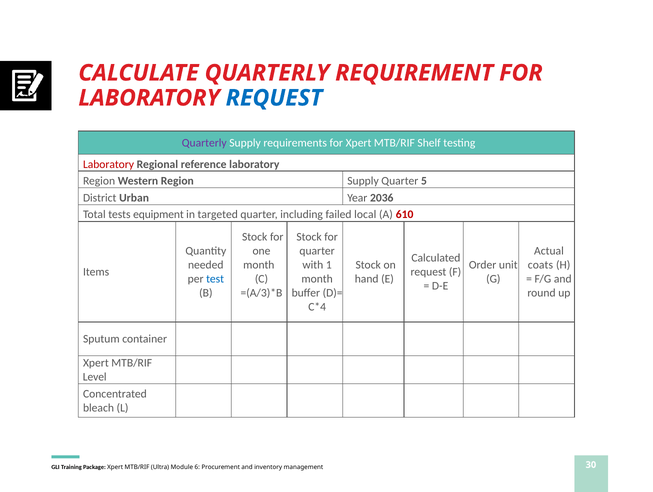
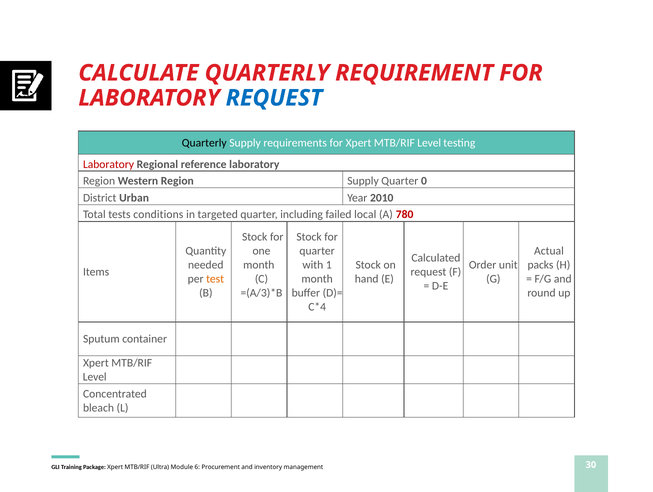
Quarterly at (204, 143) colour: purple -> black
for Xpert MTB/RIF Shelf: Shelf -> Level
5: 5 -> 0
2036: 2036 -> 2010
equipment: equipment -> conditions
610: 610 -> 780
coats: coats -> packs
test colour: blue -> orange
